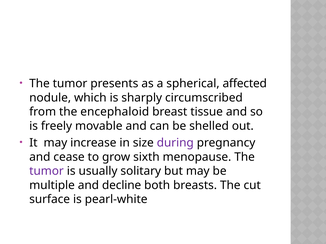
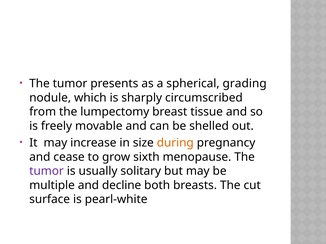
affected: affected -> grading
encephaloid: encephaloid -> lumpectomy
during colour: purple -> orange
